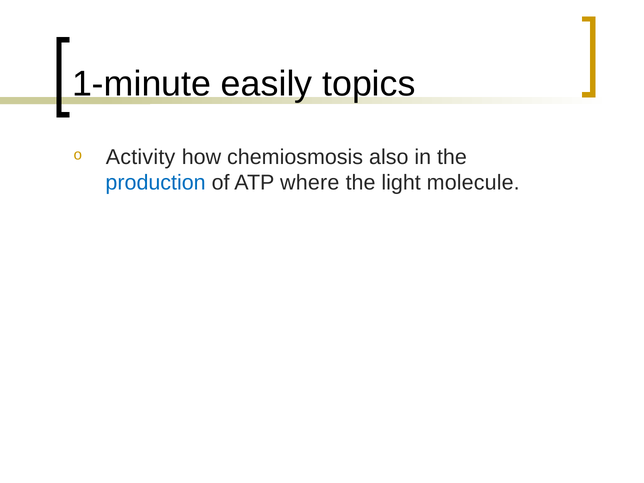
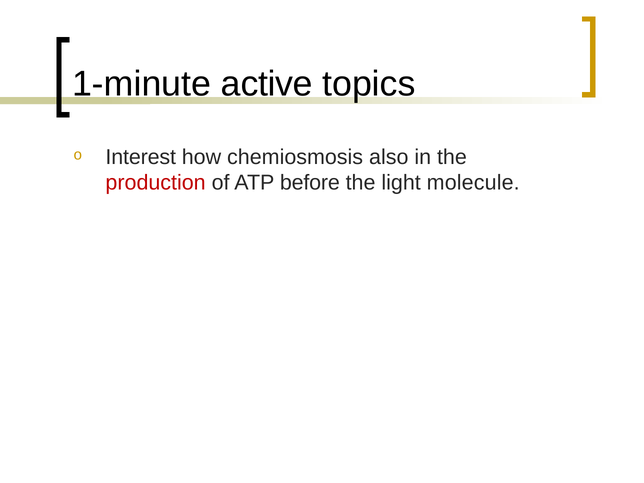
easily: easily -> active
Activity: Activity -> Interest
production colour: blue -> red
where: where -> before
